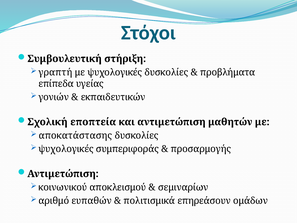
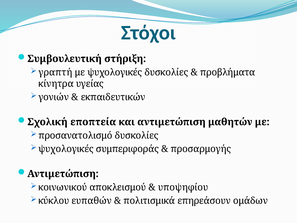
επίπεδα: επίπεδα -> κίνητρα
αποκατάστασης: αποκατάστασης -> προσανατολισμό
σεμιναρίων: σεμιναρίων -> υποψηφίου
αριθμό: αριθμό -> κύκλου
